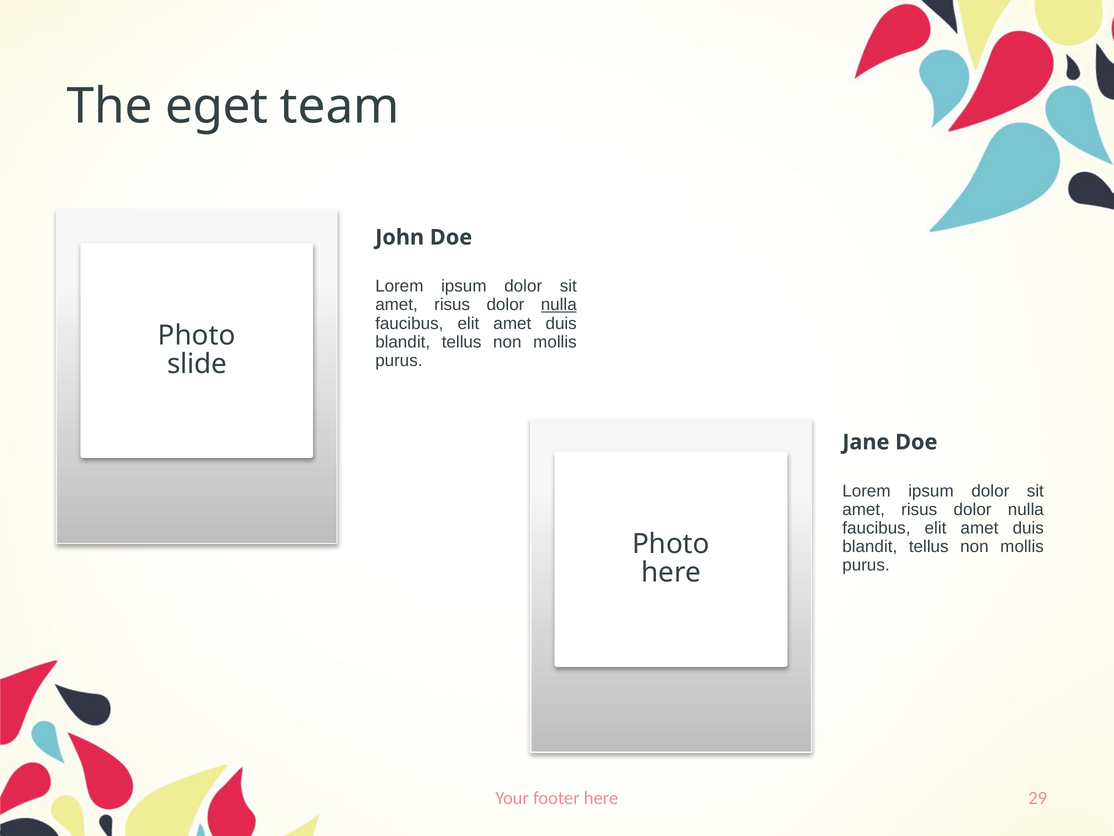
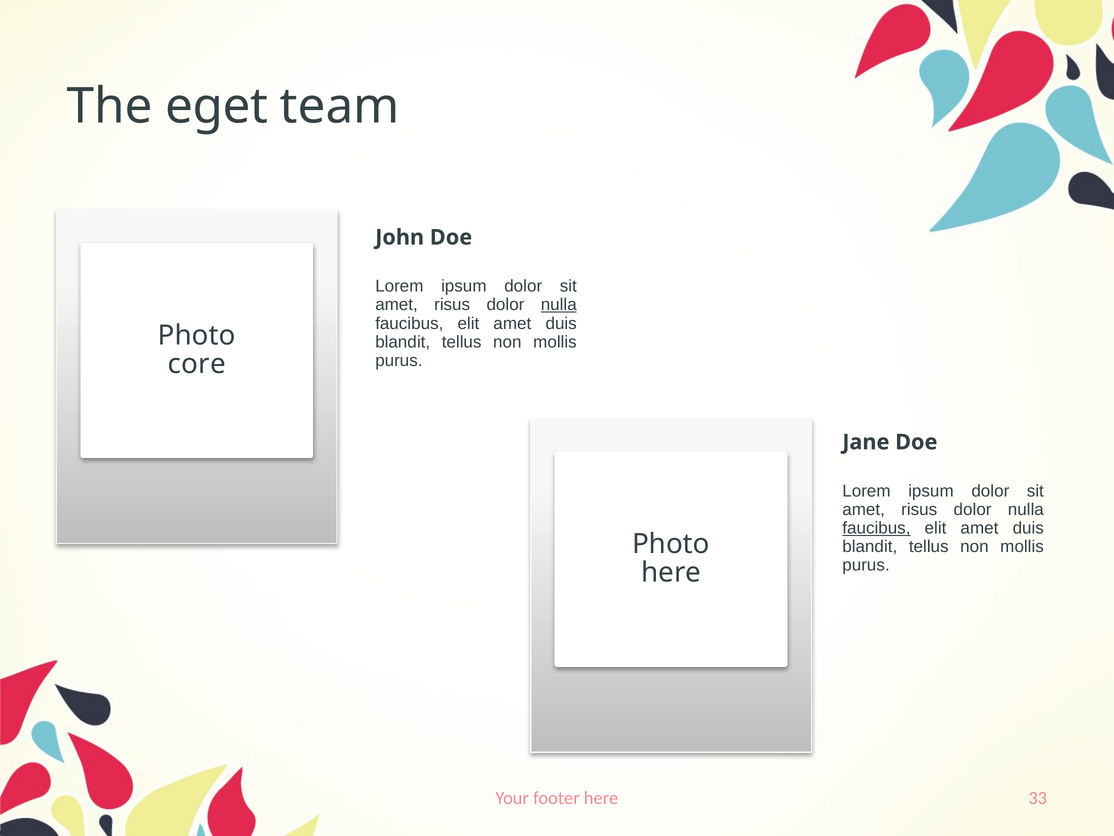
slide: slide -> core
faucibus at (876, 528) underline: none -> present
29: 29 -> 33
